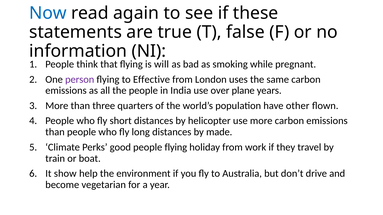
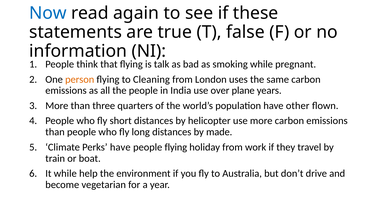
will: will -> talk
person colour: purple -> orange
Effective: Effective -> Cleaning
Perks good: good -> have
It show: show -> while
